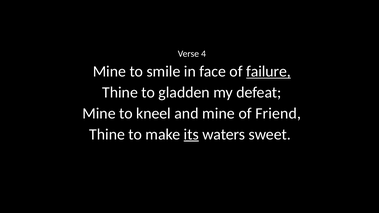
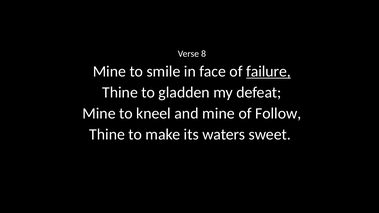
4: 4 -> 8
Friend: Friend -> Follow
its underline: present -> none
